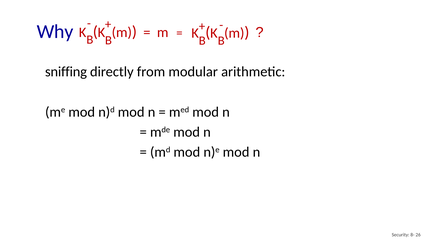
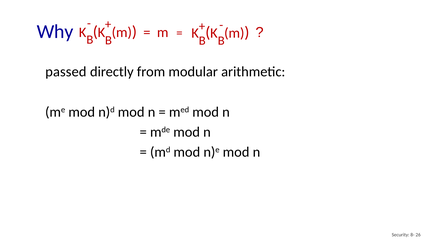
sniffing: sniffing -> passed
